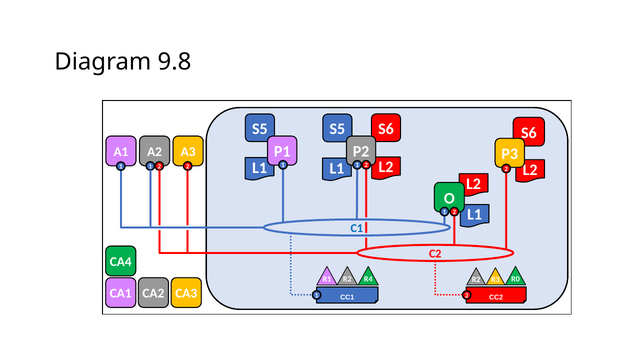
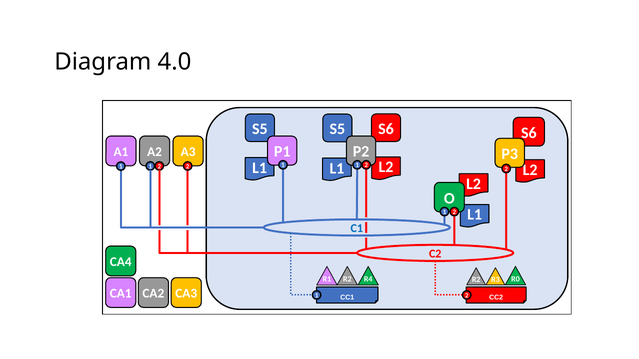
9.8: 9.8 -> 4.0
